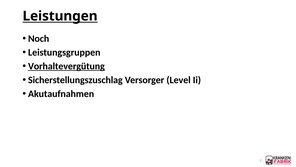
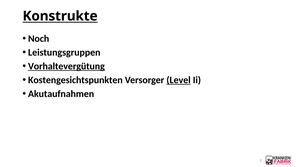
Leistungen: Leistungen -> Konstrukte
Sicherstellungszuschlag: Sicherstellungszuschlag -> Kostengesichtspunkten
Level underline: none -> present
